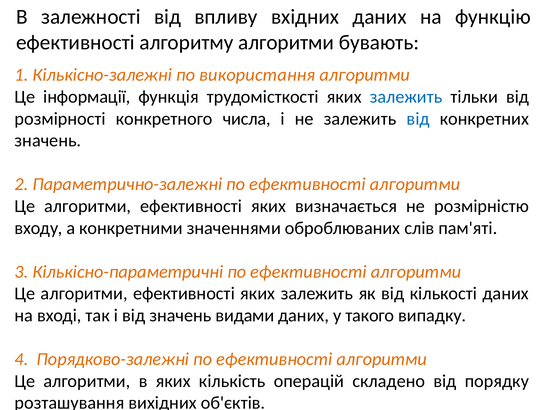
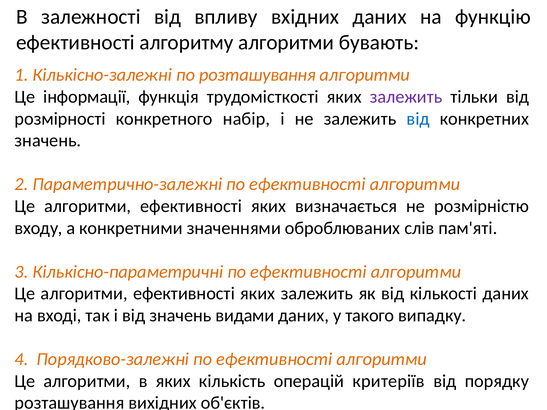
по використання: використання -> розташування
залежить at (406, 97) colour: blue -> purple
числа: числа -> набір
складено: складено -> критеріїв
